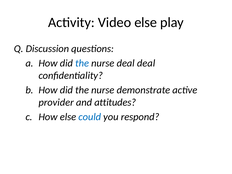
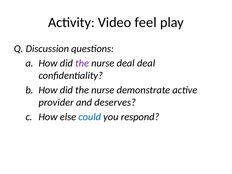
Video else: else -> feel
the at (82, 63) colour: blue -> purple
attitudes: attitudes -> deserves
